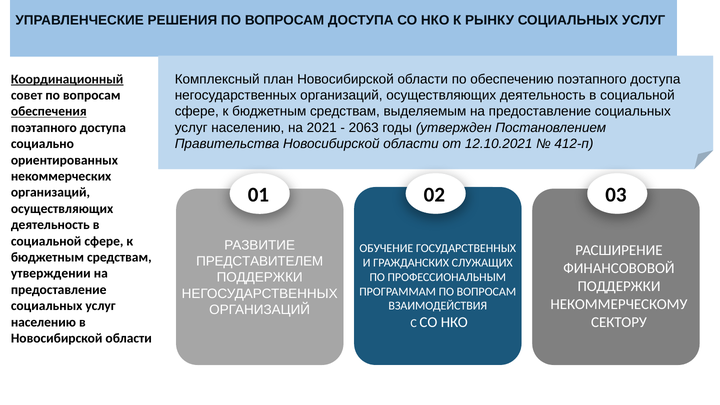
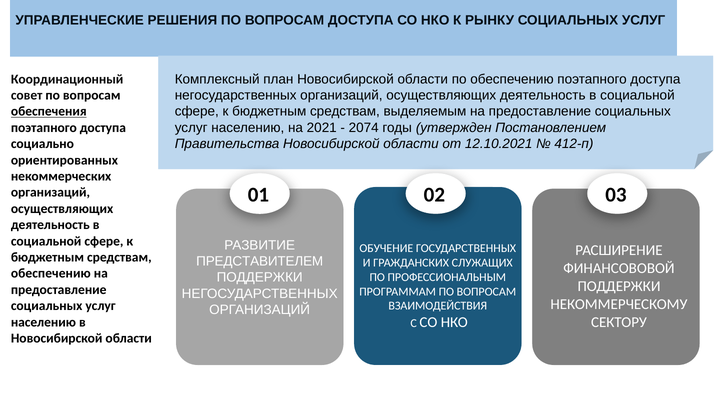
Координационный underline: present -> none
2063: 2063 -> 2074
утверждении at (51, 274): утверждении -> обеспечению
